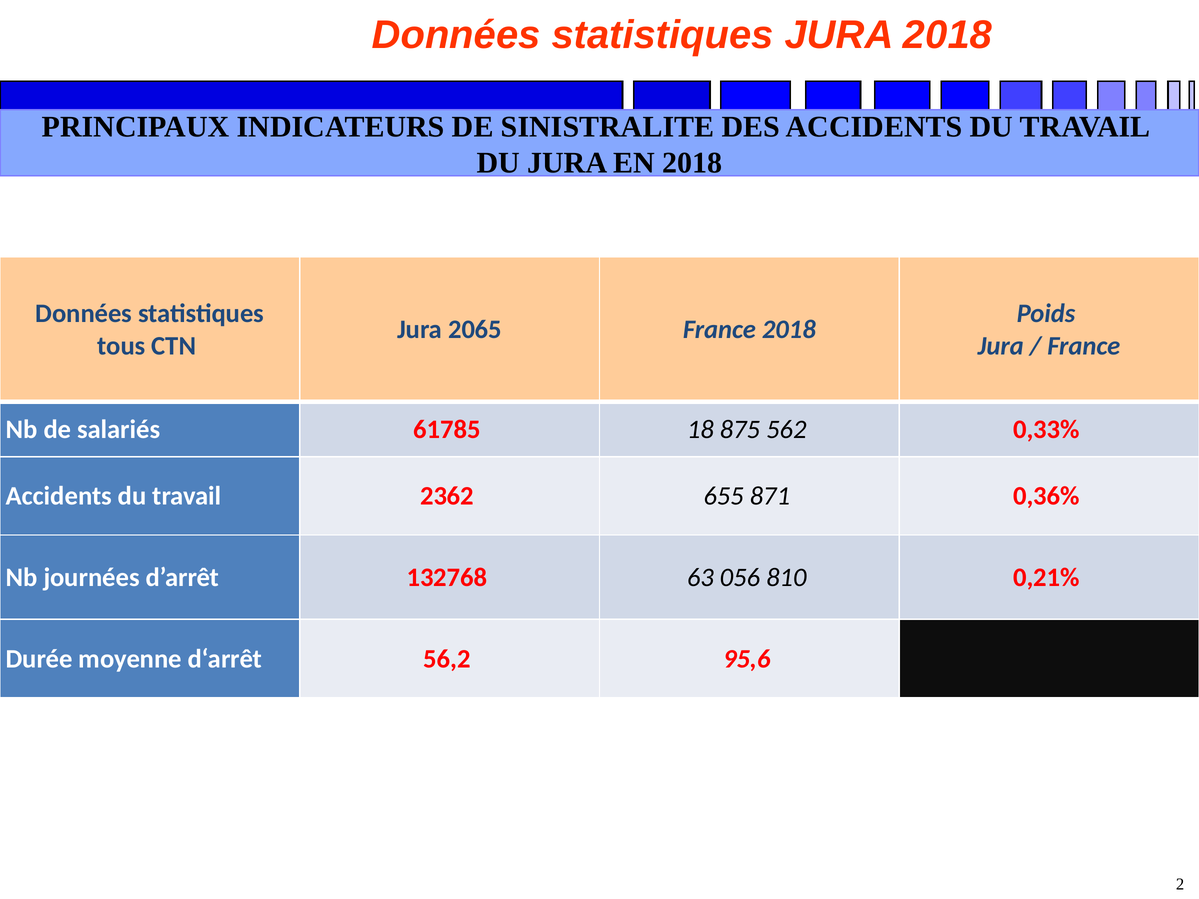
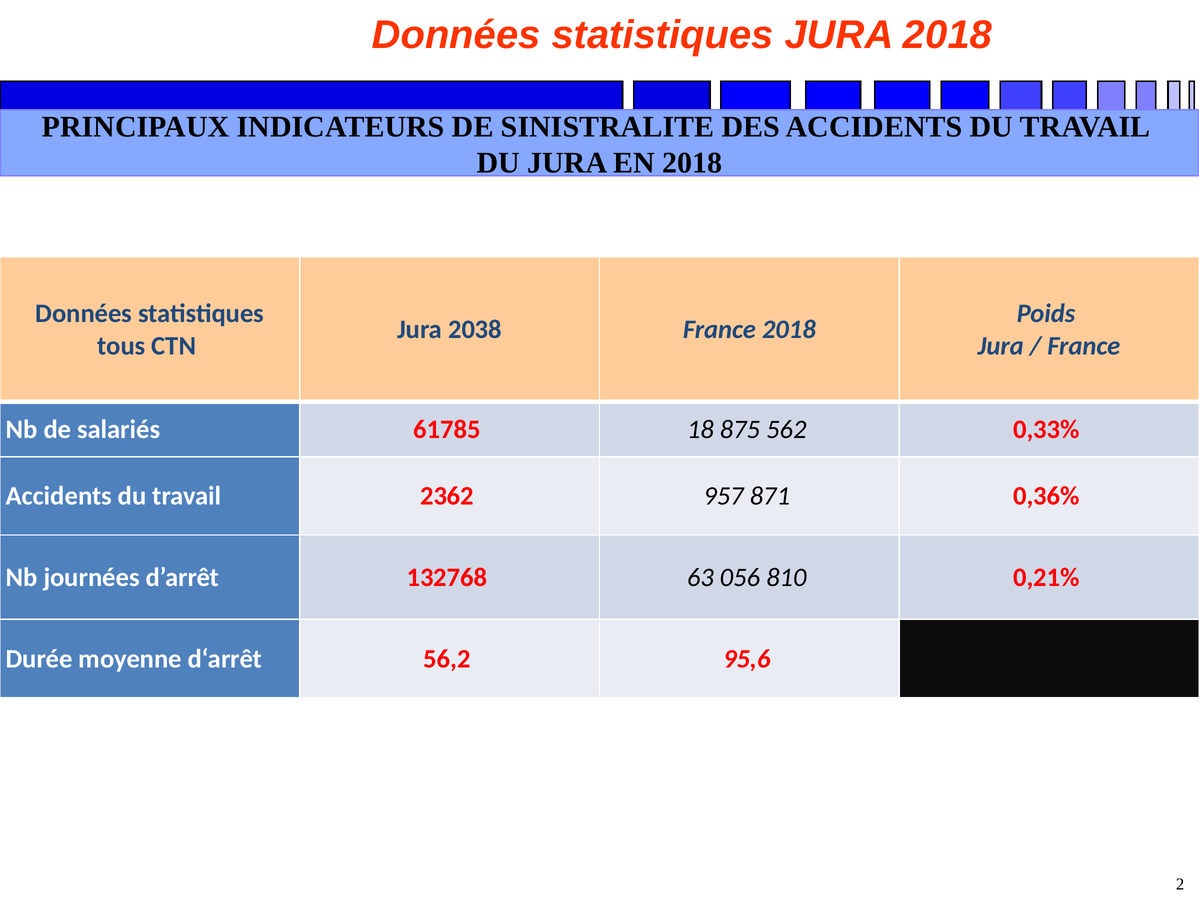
2065: 2065 -> 2038
655: 655 -> 957
